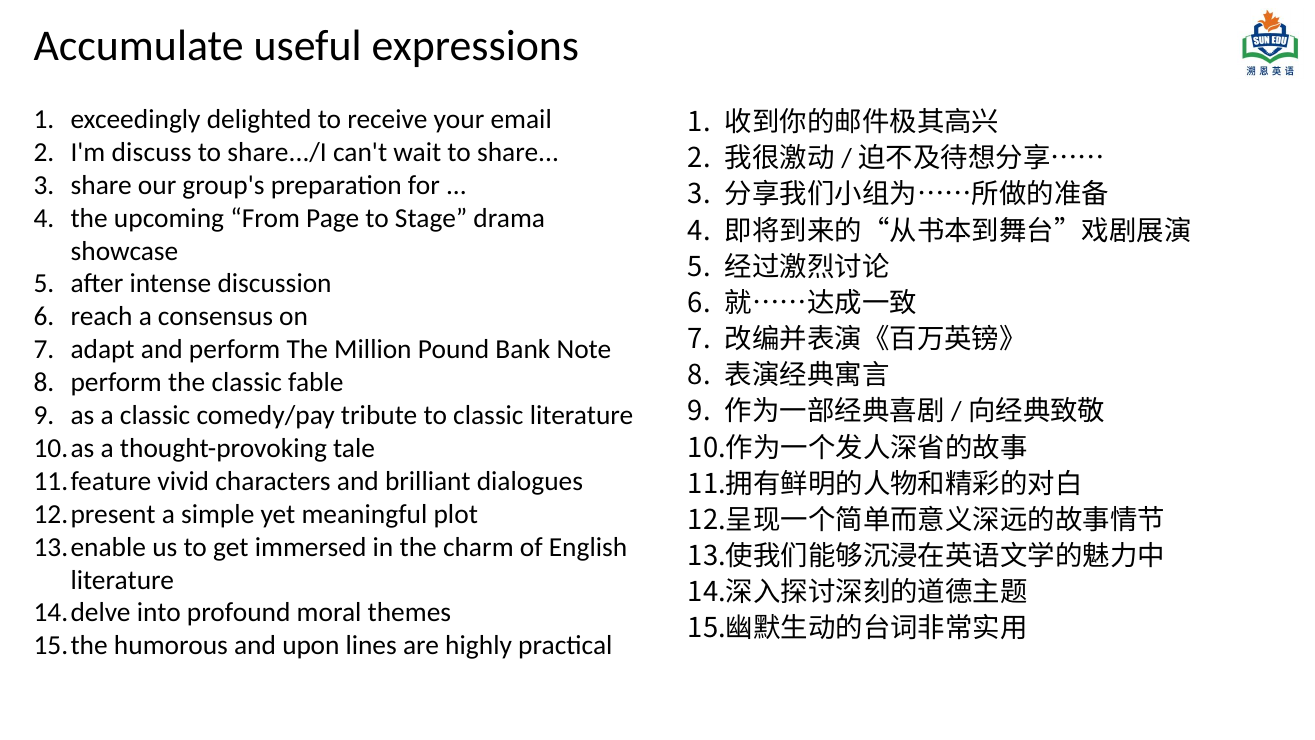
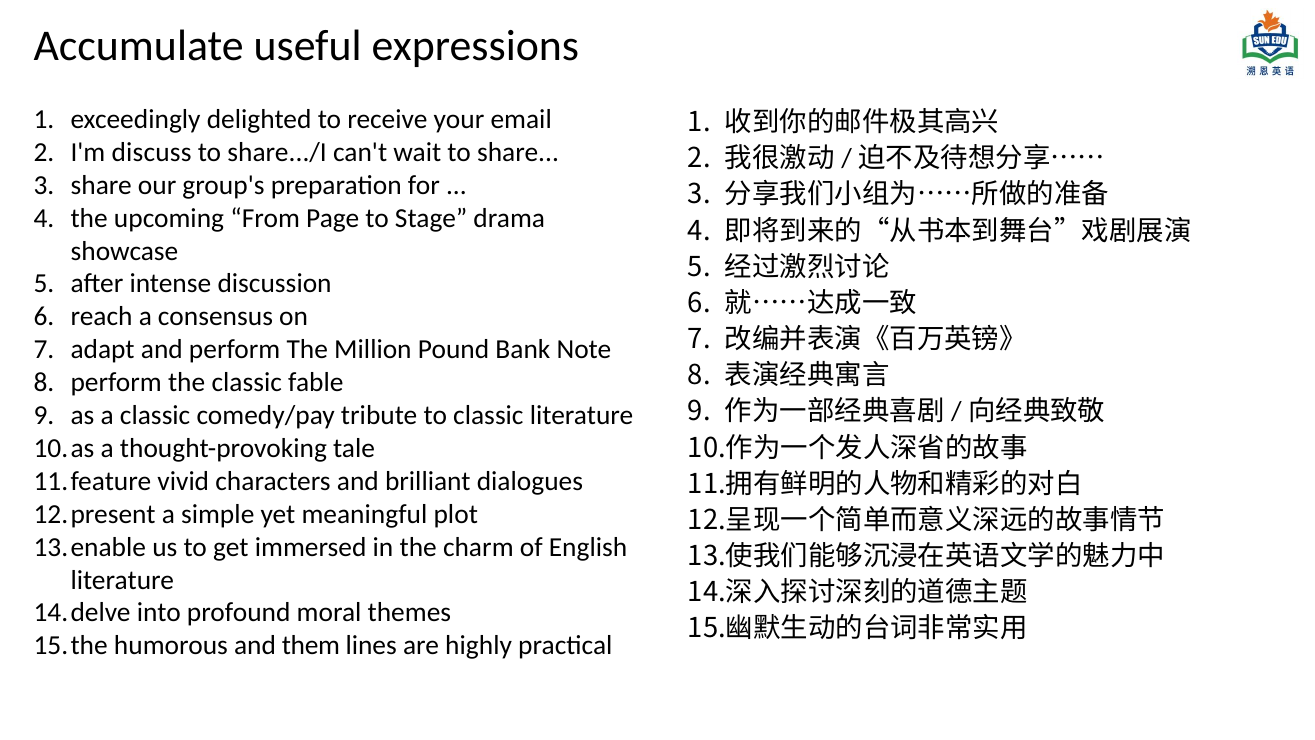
upon: upon -> them
